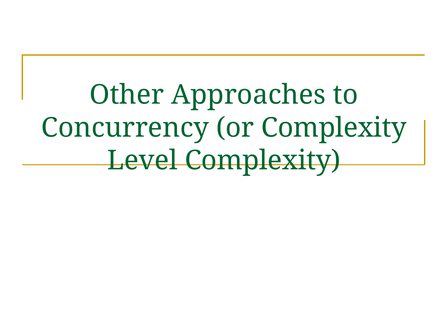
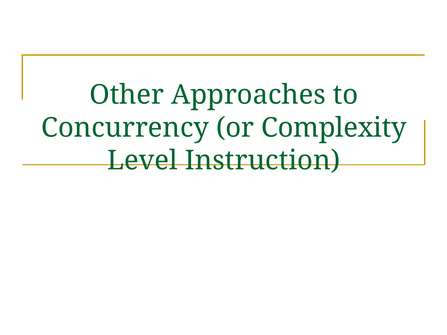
Level Complexity: Complexity -> Instruction
